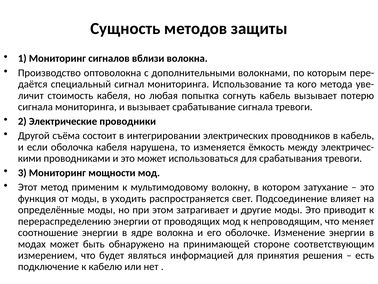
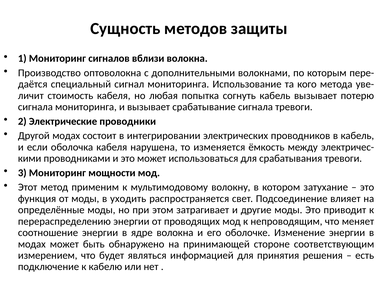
Другой съёма: съёма -> модах
